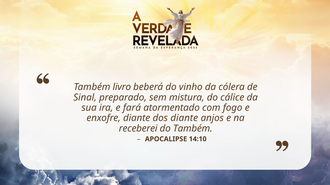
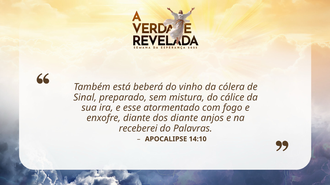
livro: livro -> está
fará: fará -> esse
do Também: Também -> Palavras
